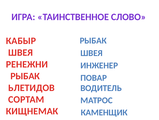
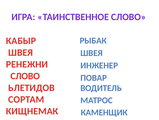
РЫБАК at (25, 76): РЫБАК -> СЛОВО
